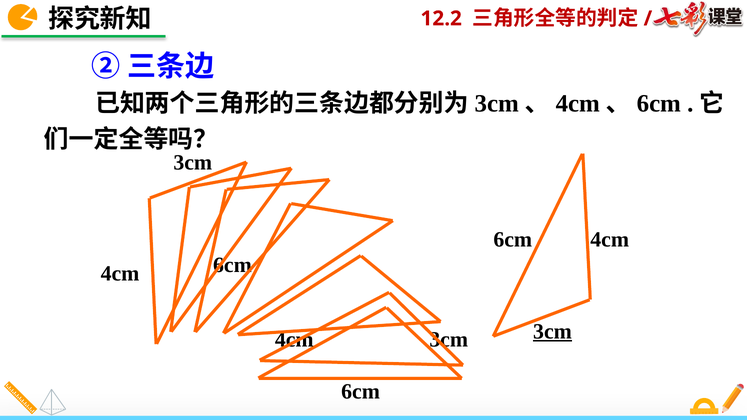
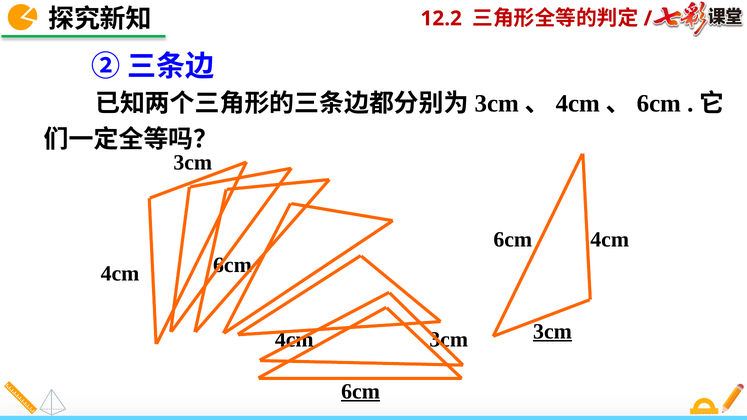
6cm at (361, 392) underline: none -> present
